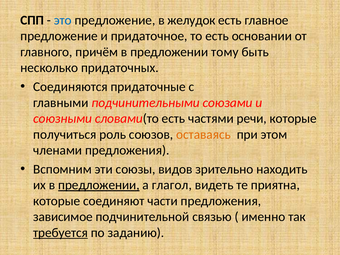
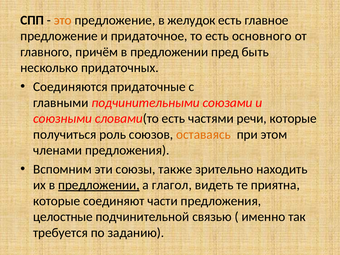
это colour: blue -> orange
основании: основании -> основного
тому: тому -> пред
видов: видов -> также
зависимое: зависимое -> целостные
требуется underline: present -> none
